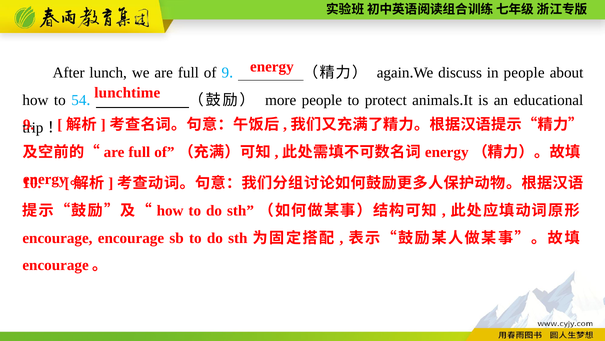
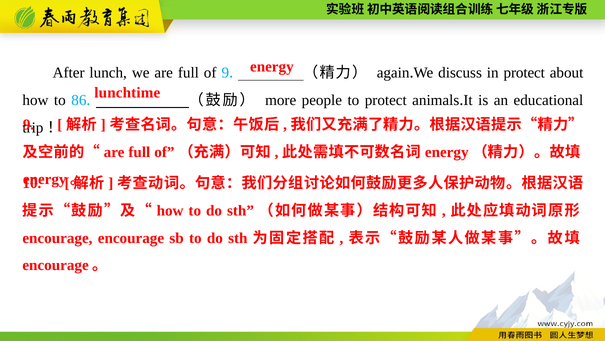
in people: people -> protect
54: 54 -> 86
